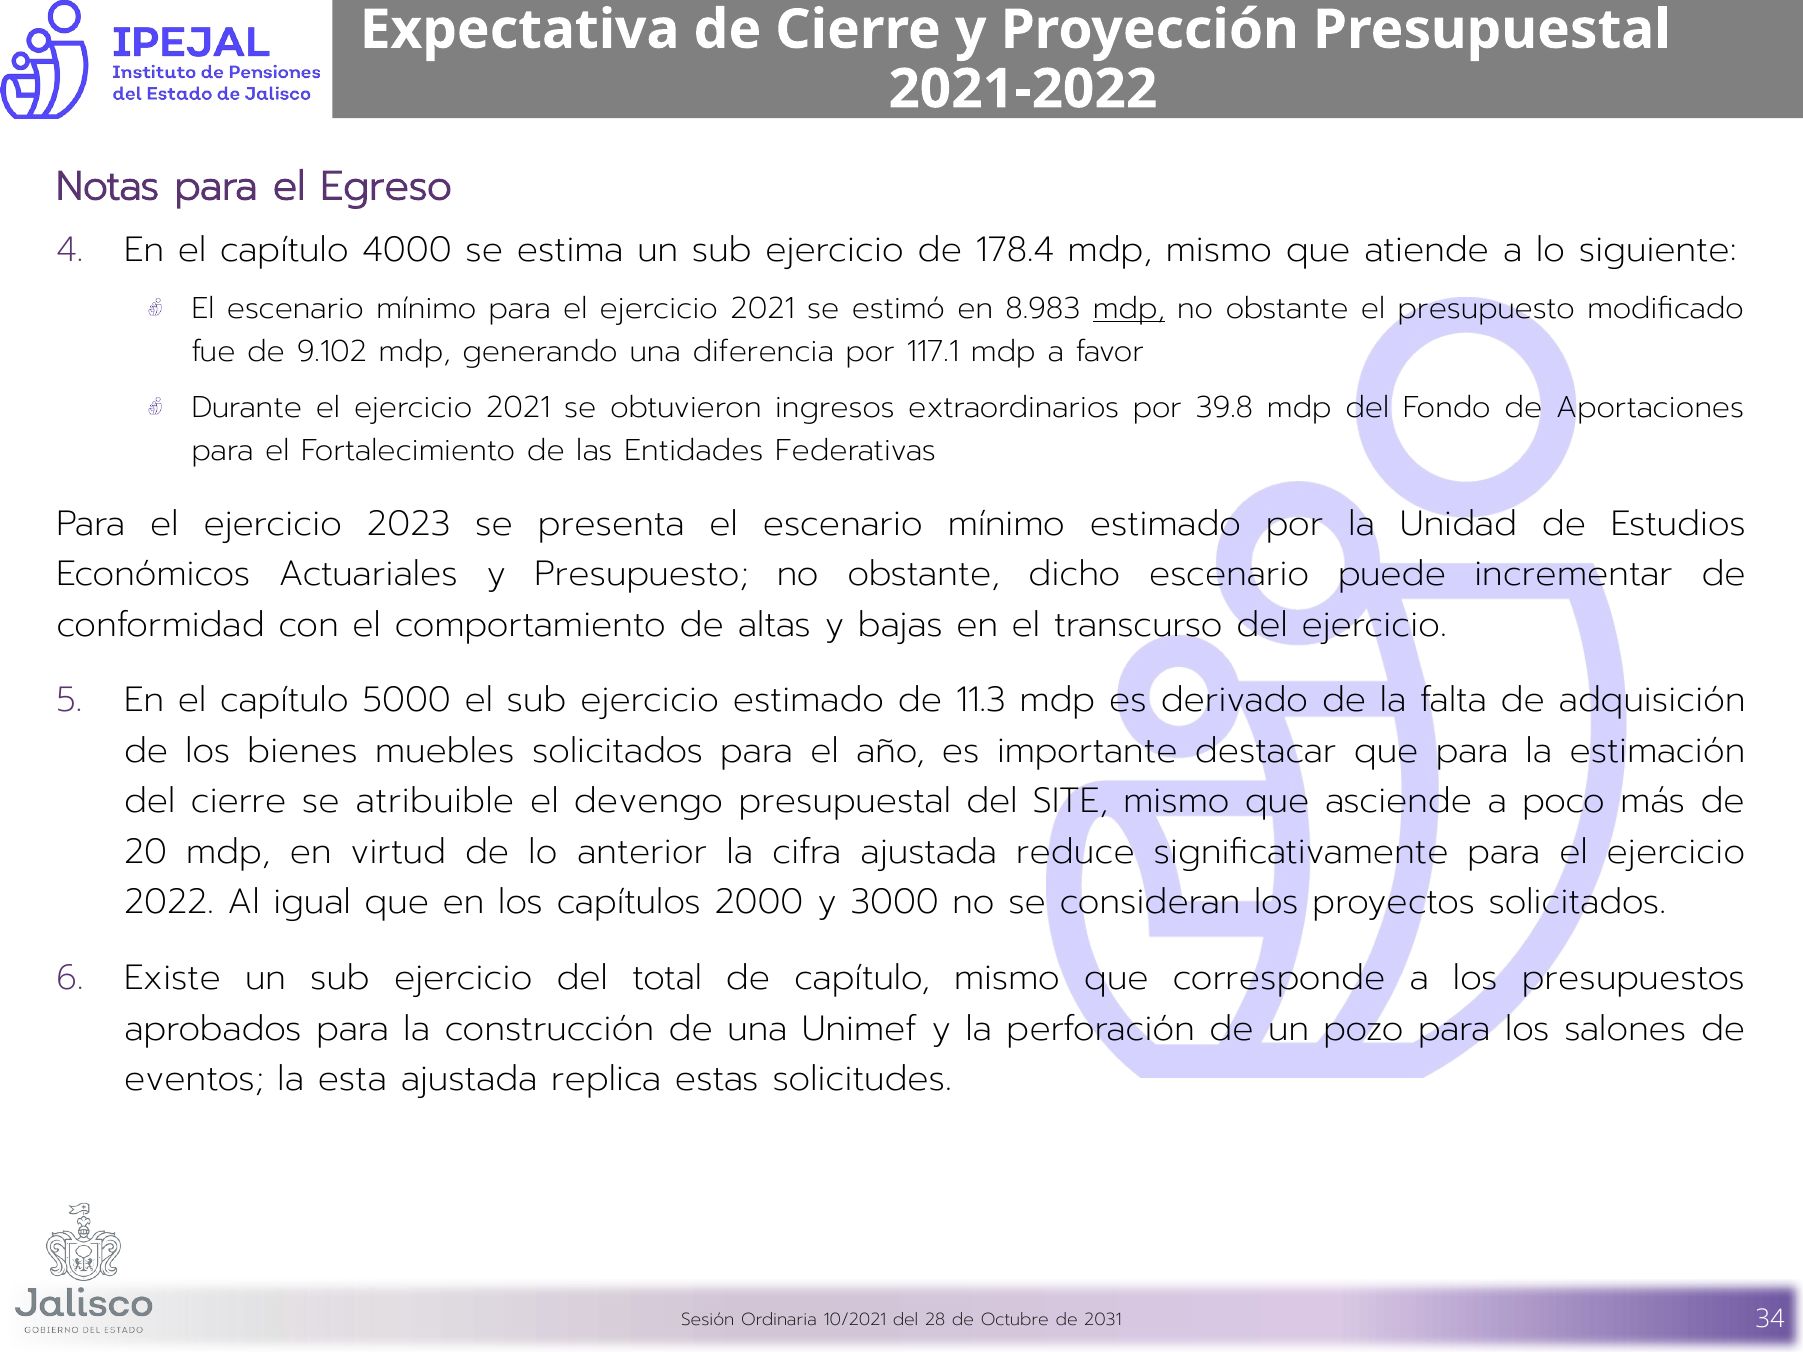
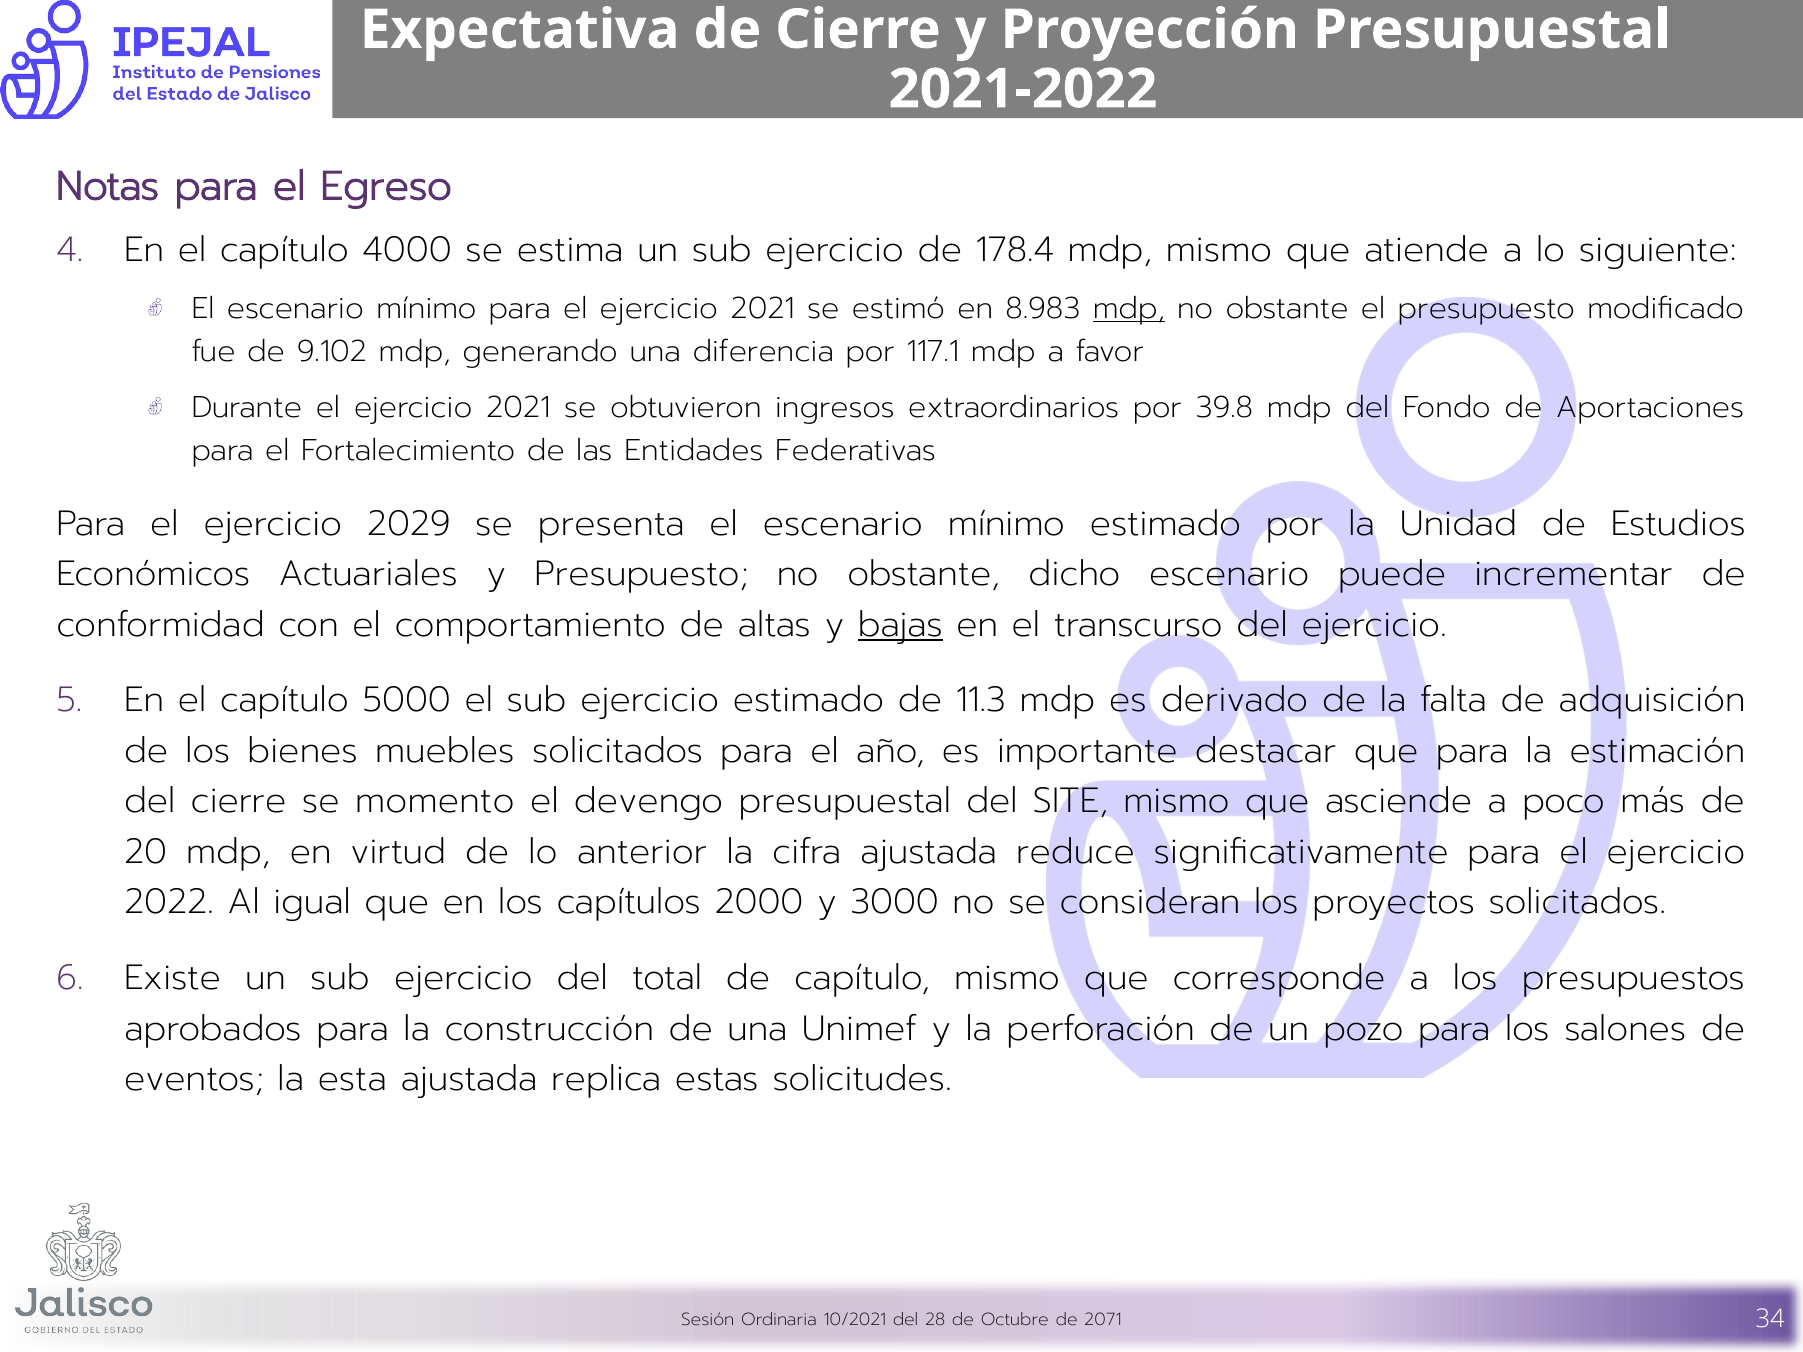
2023: 2023 -> 2029
bajas underline: none -> present
atribuible: atribuible -> momento
2031: 2031 -> 2071
